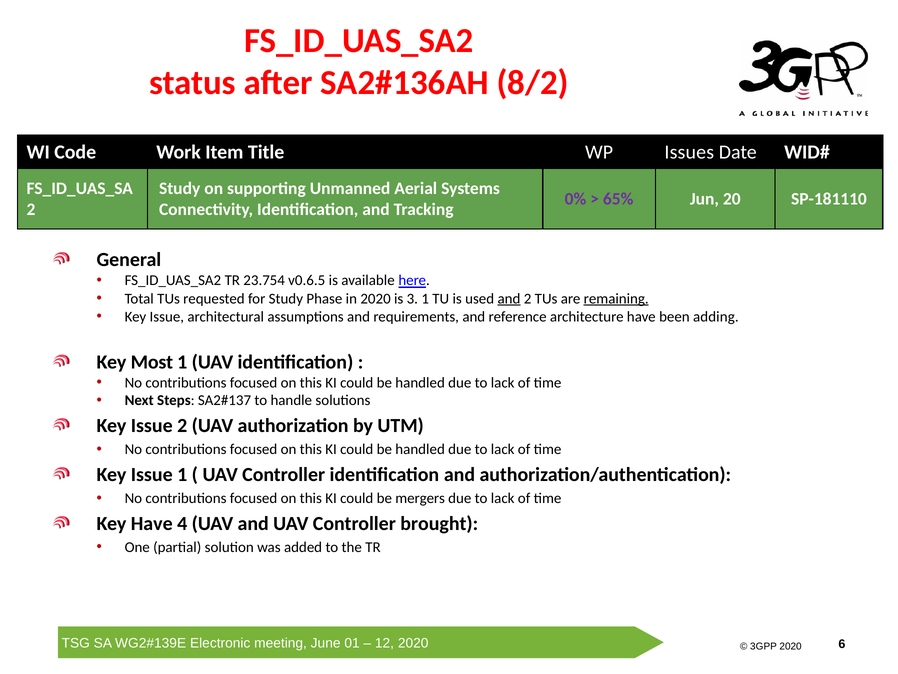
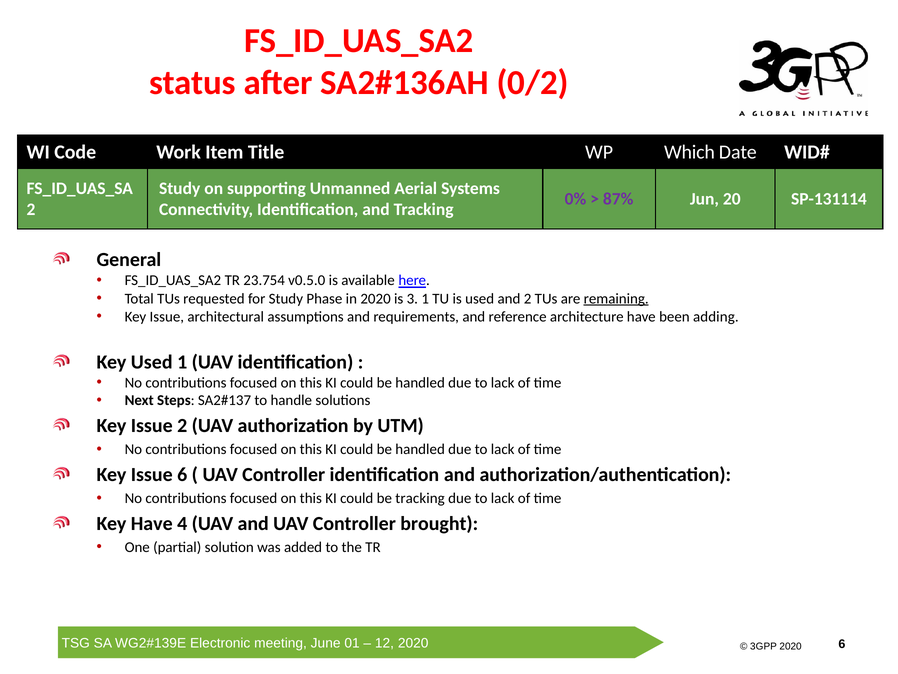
8/2: 8/2 -> 0/2
Issues: Issues -> Which
65%: 65% -> 87%
SP-181110: SP-181110 -> SP-131114
v0.6.5: v0.6.5 -> v0.5.0
and at (509, 299) underline: present -> none
Key Most: Most -> Used
Issue 1: 1 -> 6
be mergers: mergers -> tracking
